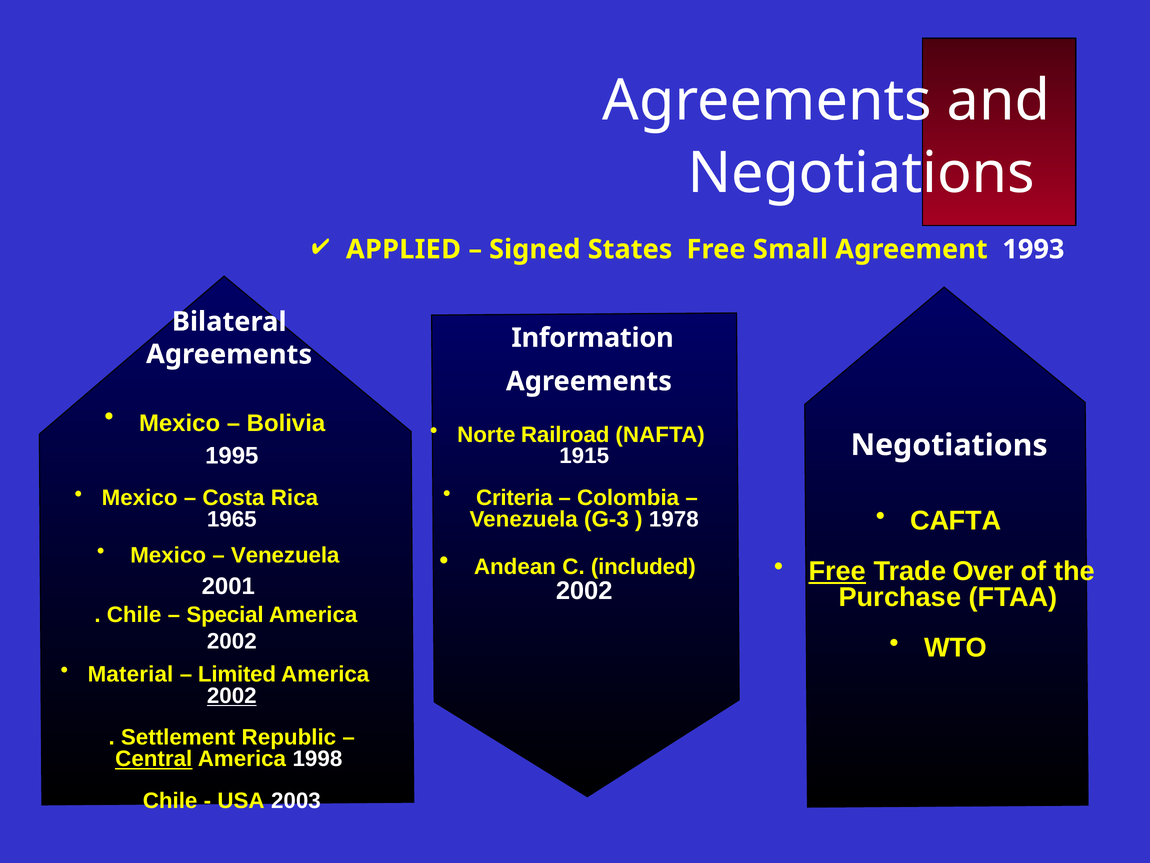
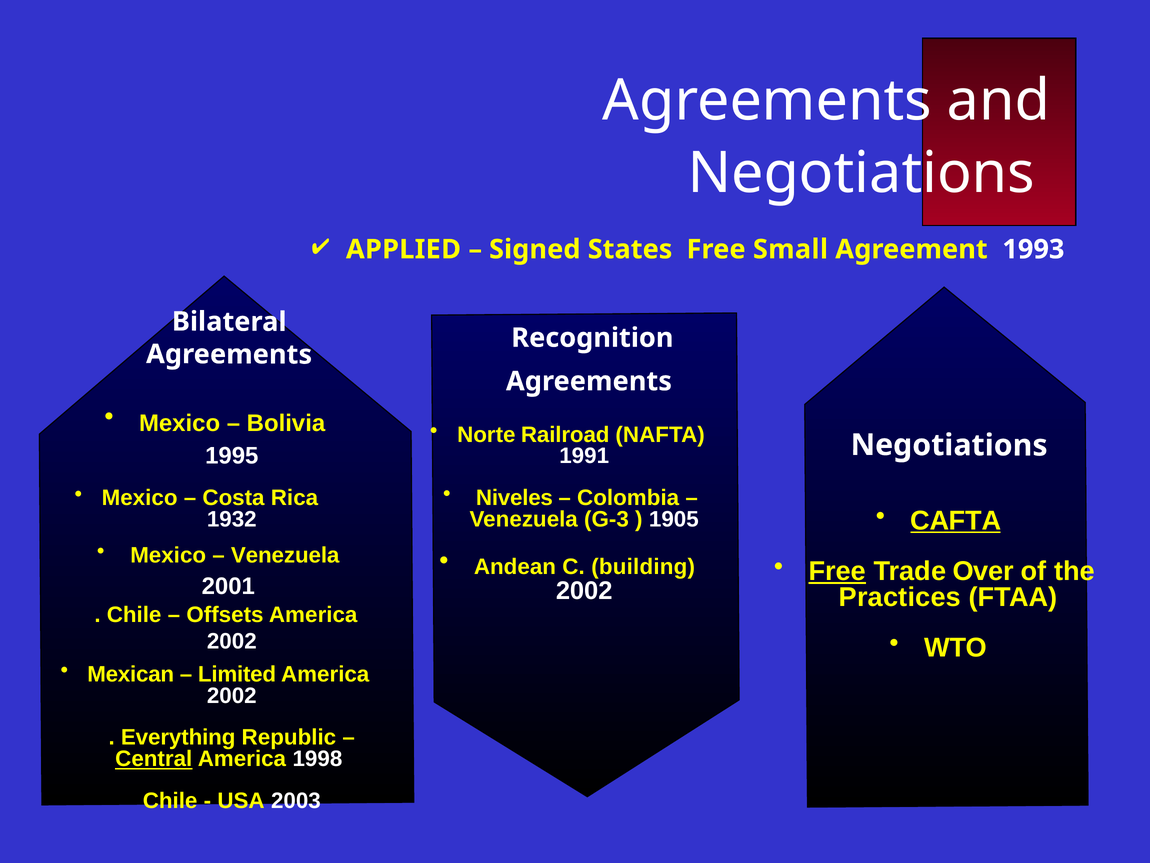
Information: Information -> Recognition
1915: 1915 -> 1991
Criteria: Criteria -> Niveles
CAFTA underline: none -> present
1978: 1978 -> 1905
1965: 1965 -> 1932
included: included -> building
Purchase: Purchase -> Practices
Special: Special -> Offsets
Material: Material -> Mexican
2002 at (232, 695) underline: present -> none
Settlement: Settlement -> Everything
